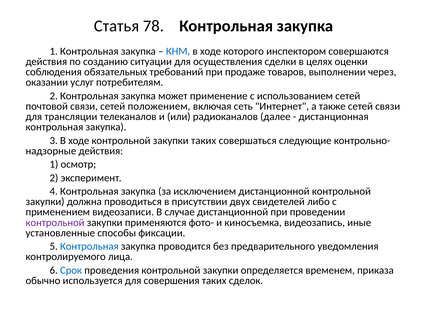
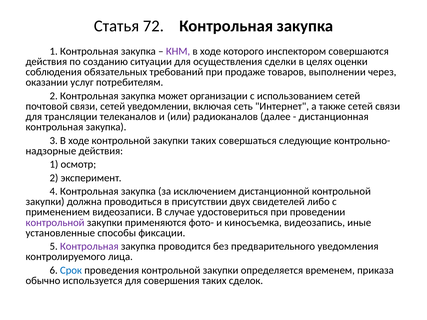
78: 78 -> 72
КНМ colour: blue -> purple
применение: применение -> организации
положением: положением -> уведомлении
случае дистанционной: дистанционной -> удостовериться
Контрольная at (89, 247) colour: blue -> purple
